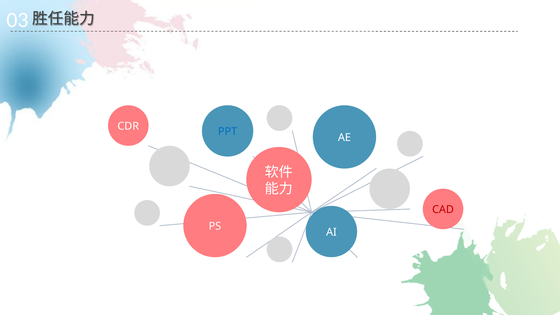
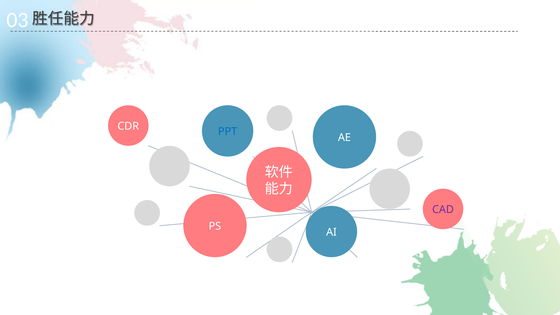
CAD colour: red -> purple
